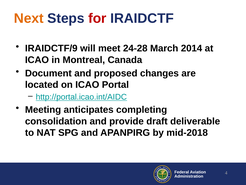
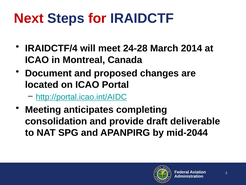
Next colour: orange -> red
IRAIDCTF/9: IRAIDCTF/9 -> IRAIDCTF/4
mid-2018: mid-2018 -> mid-2044
